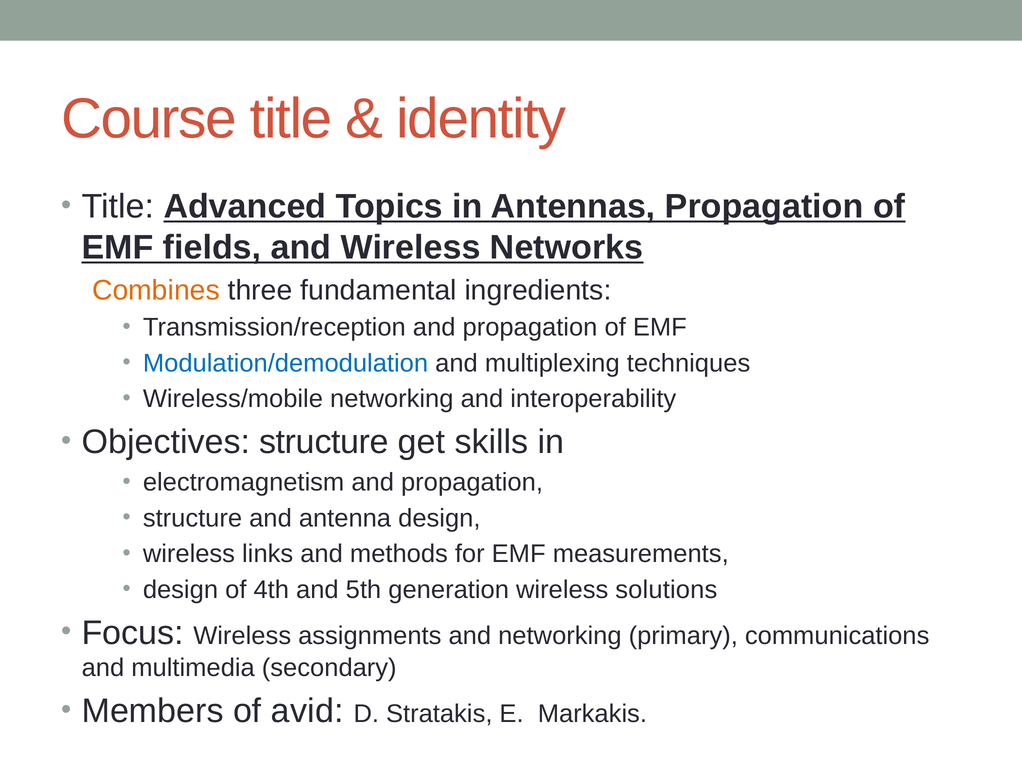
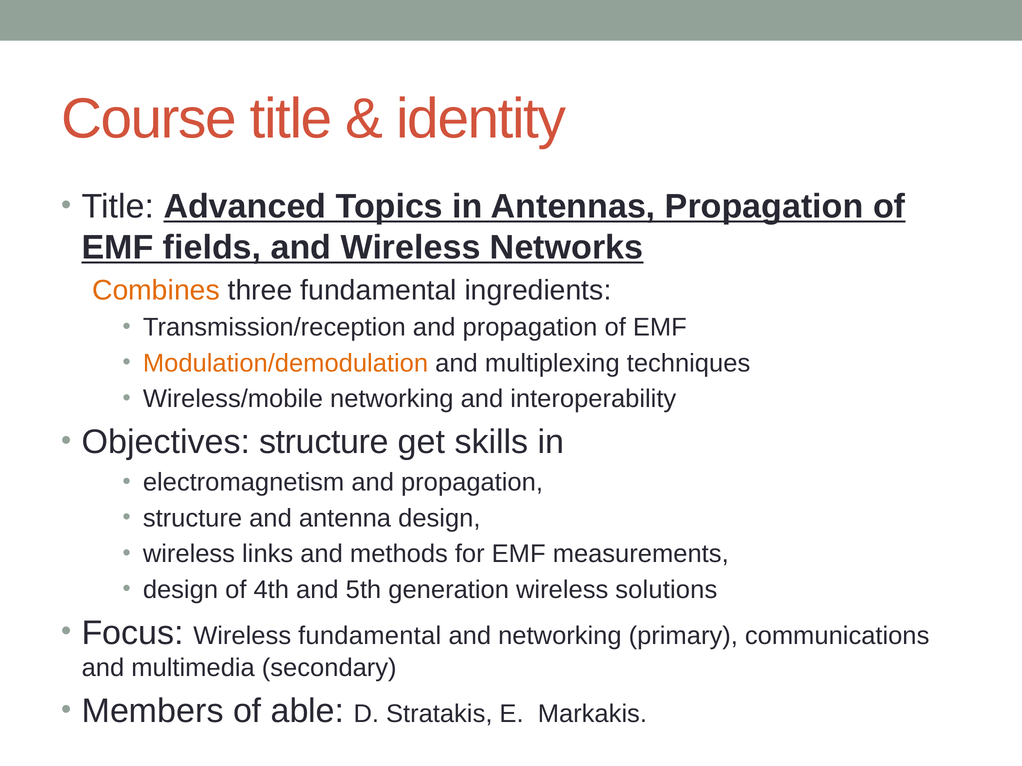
Modulation/demodulation colour: blue -> orange
Wireless assignments: assignments -> fundamental
avid: avid -> able
